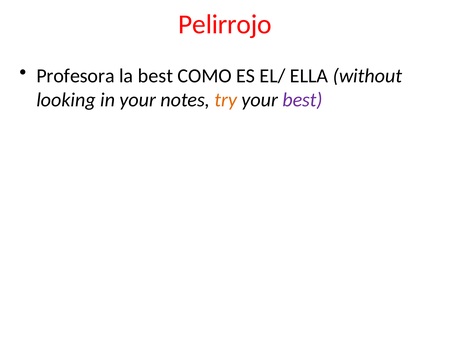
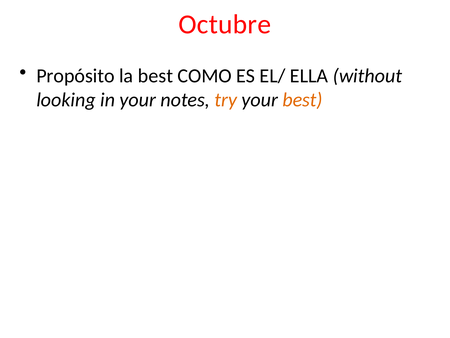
Pelirrojo: Pelirrojo -> Octubre
Profesora: Profesora -> Propósito
best at (303, 100) colour: purple -> orange
